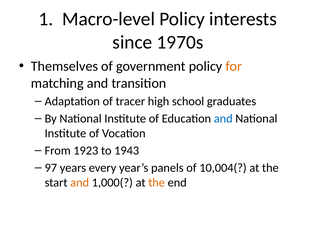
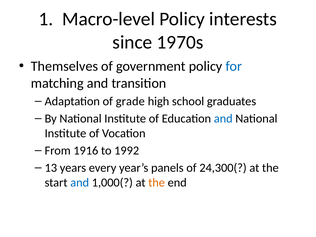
for colour: orange -> blue
tracer: tracer -> grade
1923: 1923 -> 1916
1943: 1943 -> 1992
97: 97 -> 13
10,004(: 10,004( -> 24,300(
and at (80, 182) colour: orange -> blue
